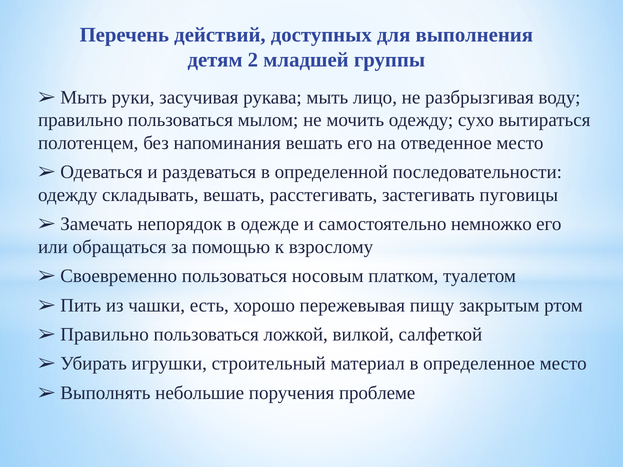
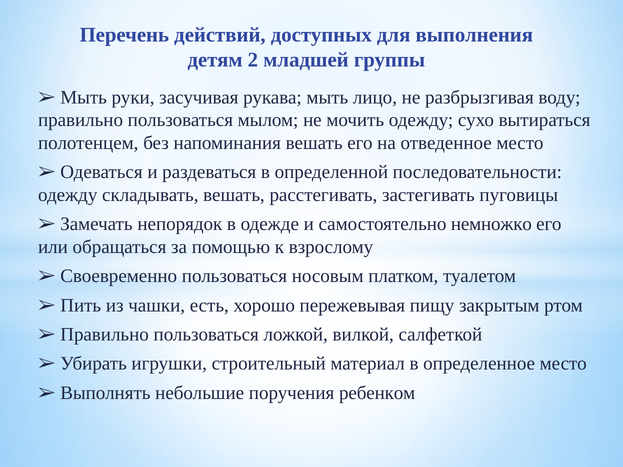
проблеме: проблеме -> ребенком
